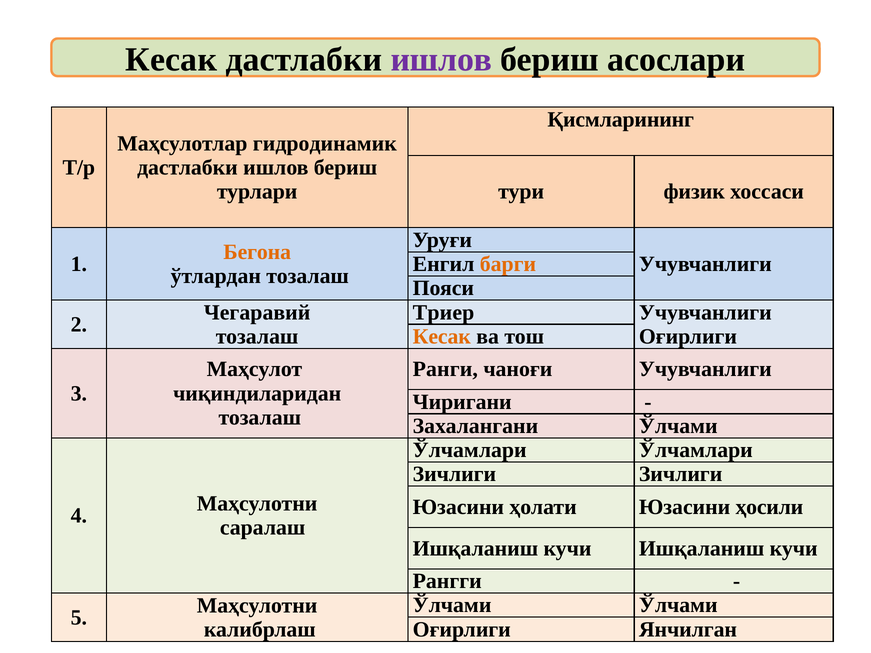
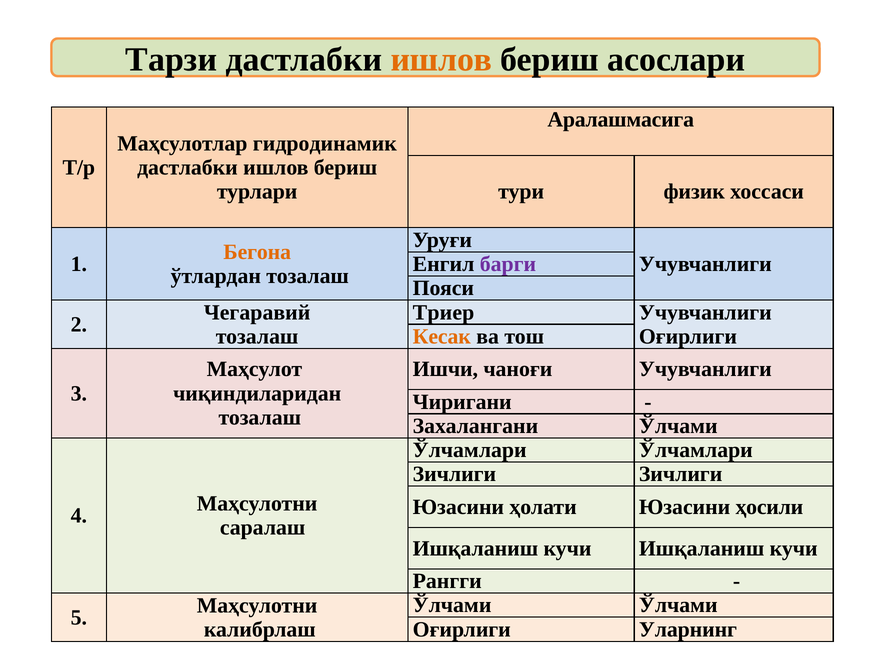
Кесак at (171, 60): Кесак -> Тарзи
ишлов at (441, 60) colour: purple -> orange
Қисмларининг: Қисмларининг -> Аралашмасига
барги colour: orange -> purple
Ранги: Ранги -> Ишчи
Янчилган: Янчилган -> Уларнинг
